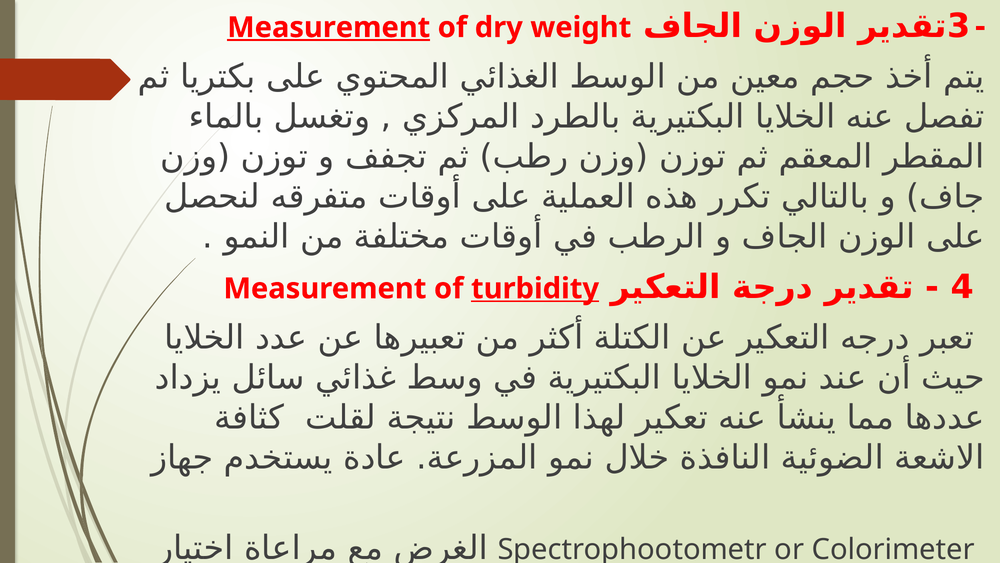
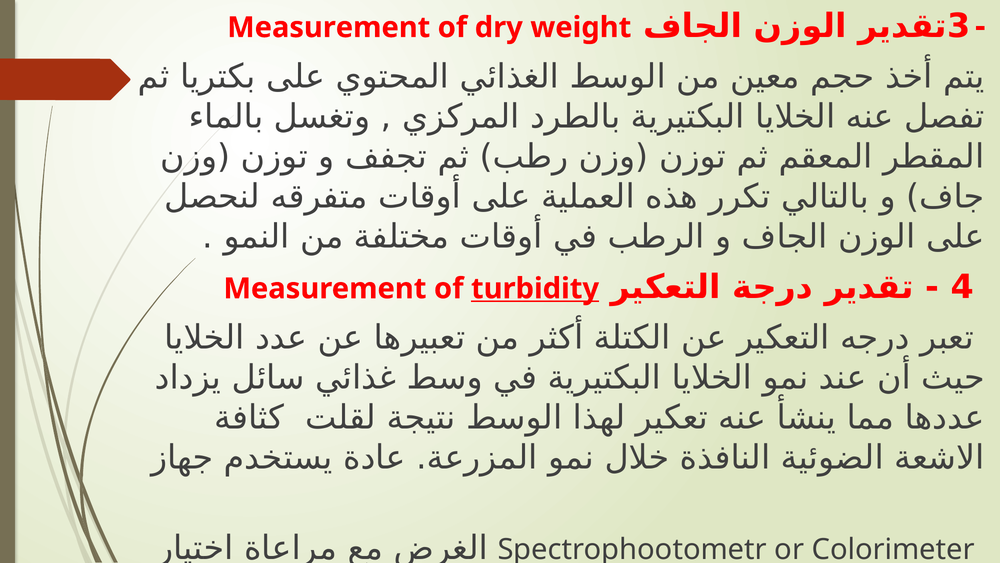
Measurement at (329, 27) underline: present -> none
